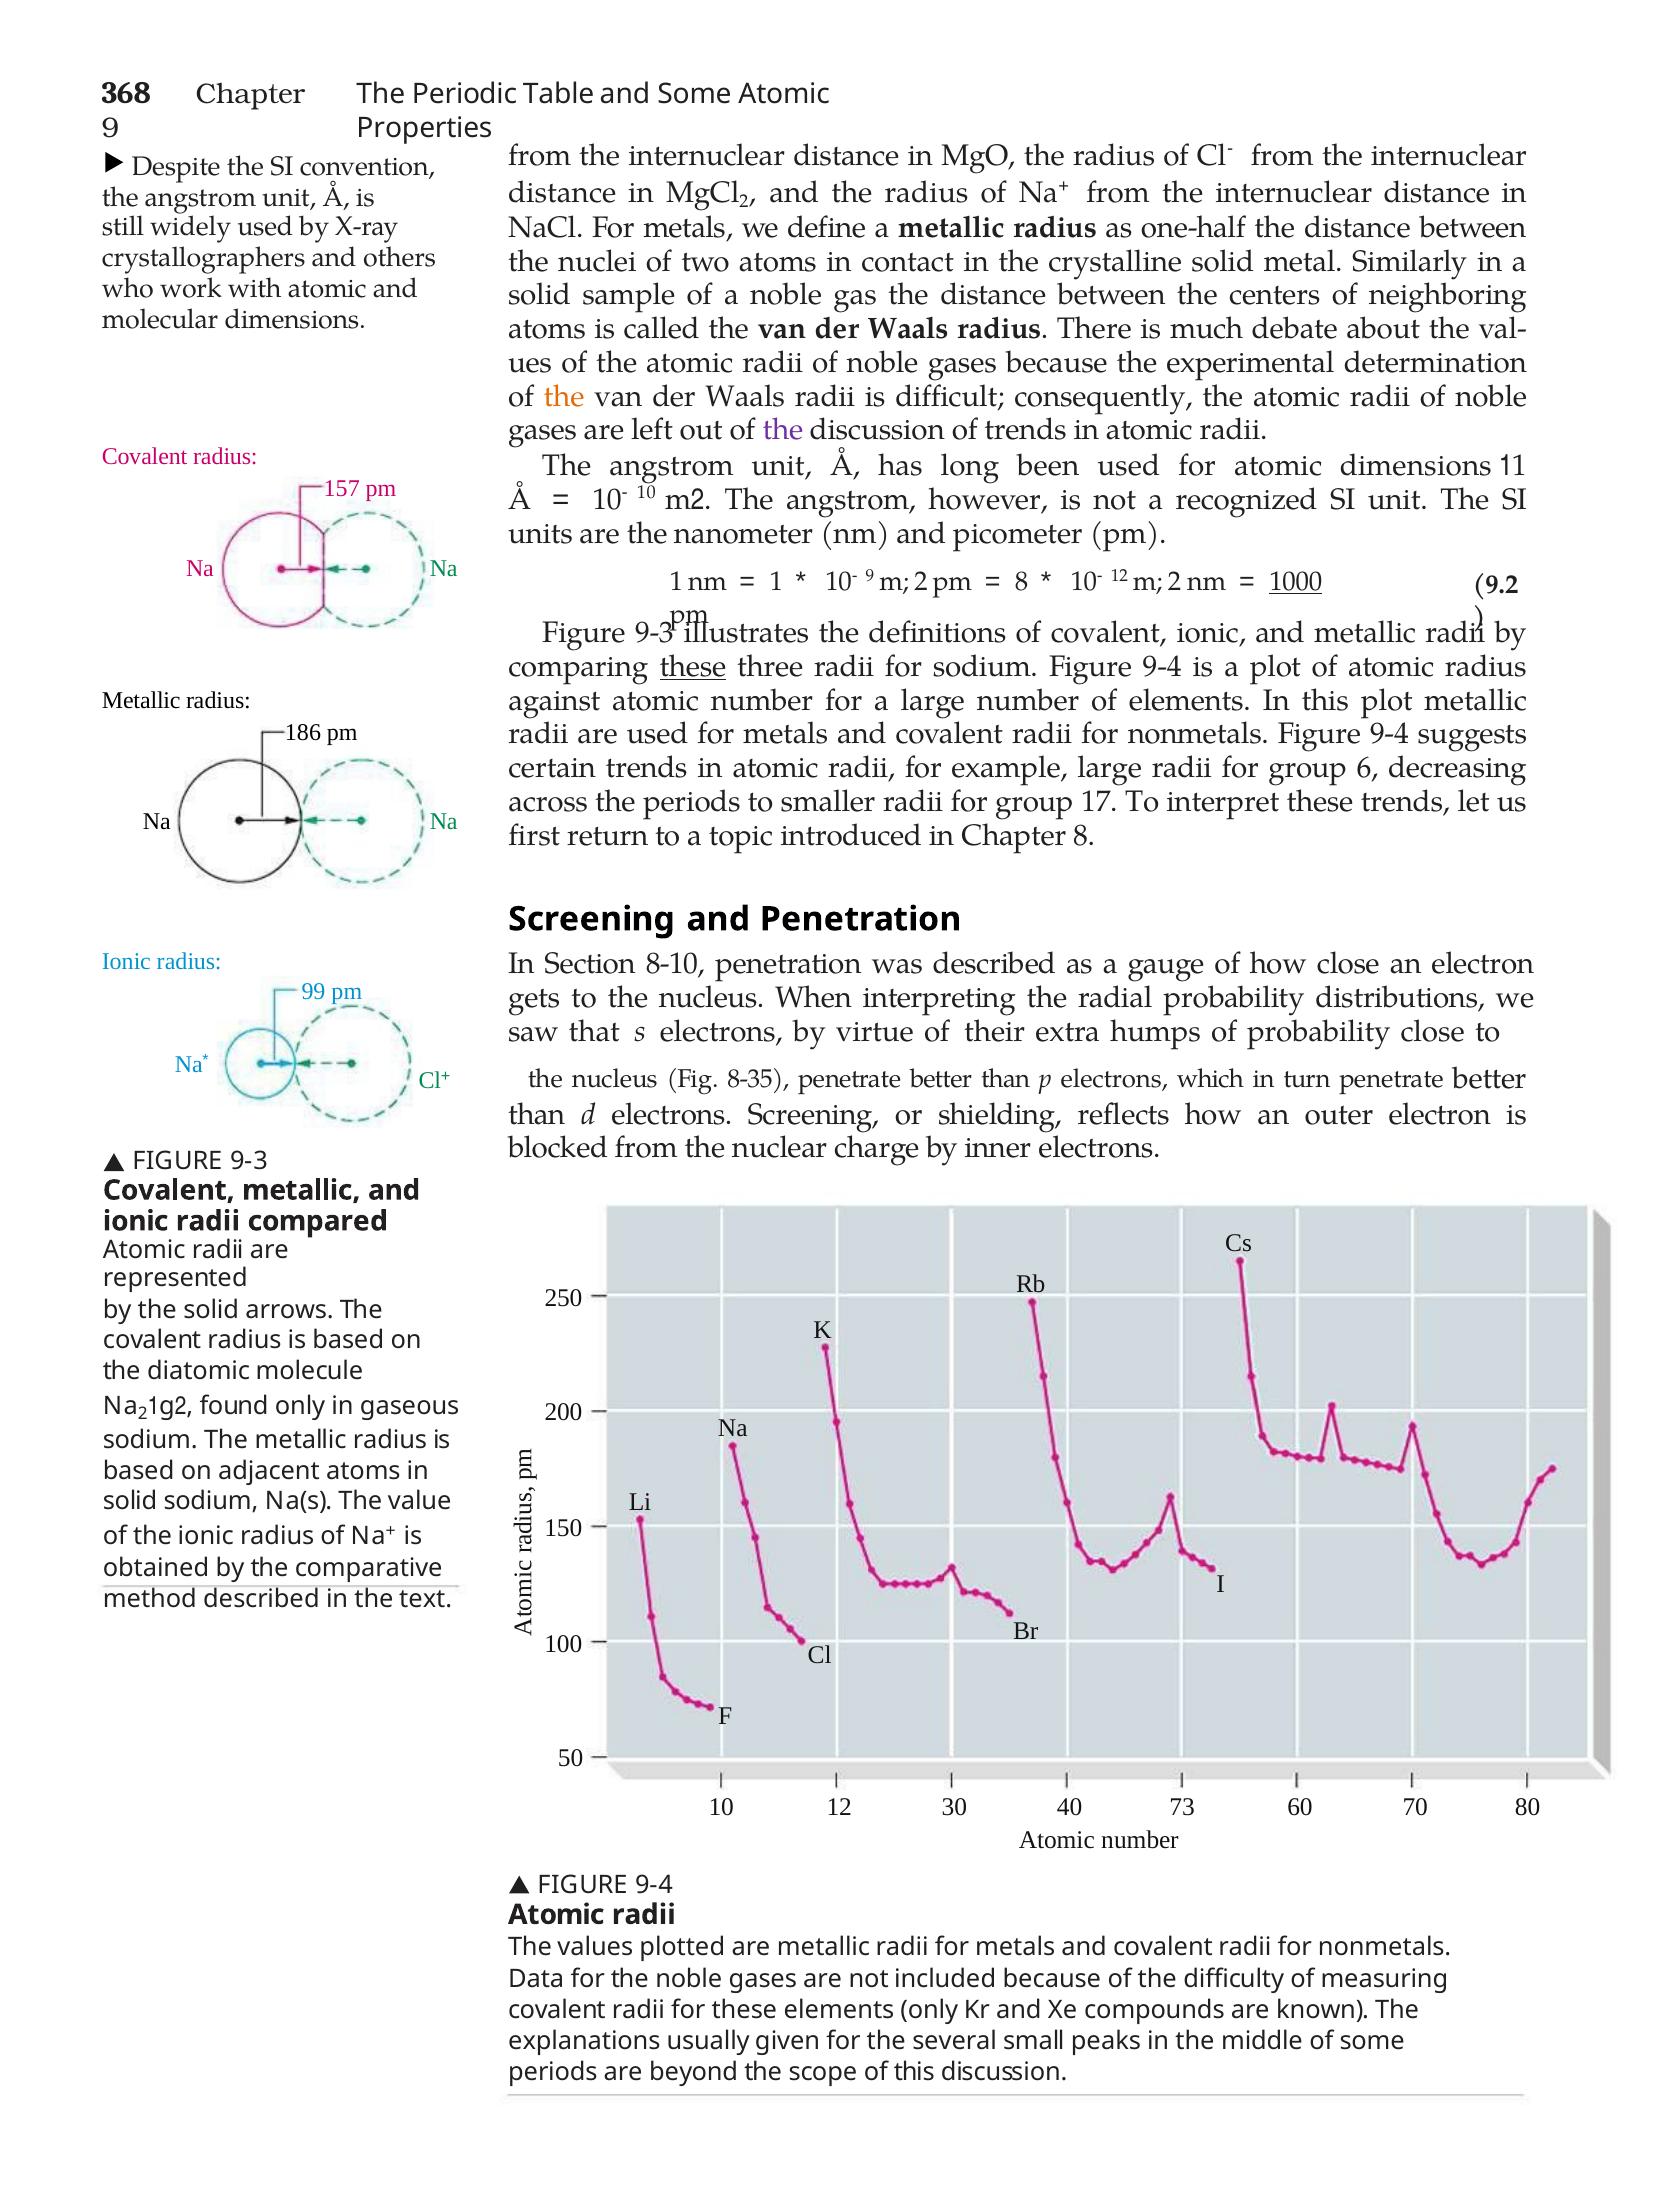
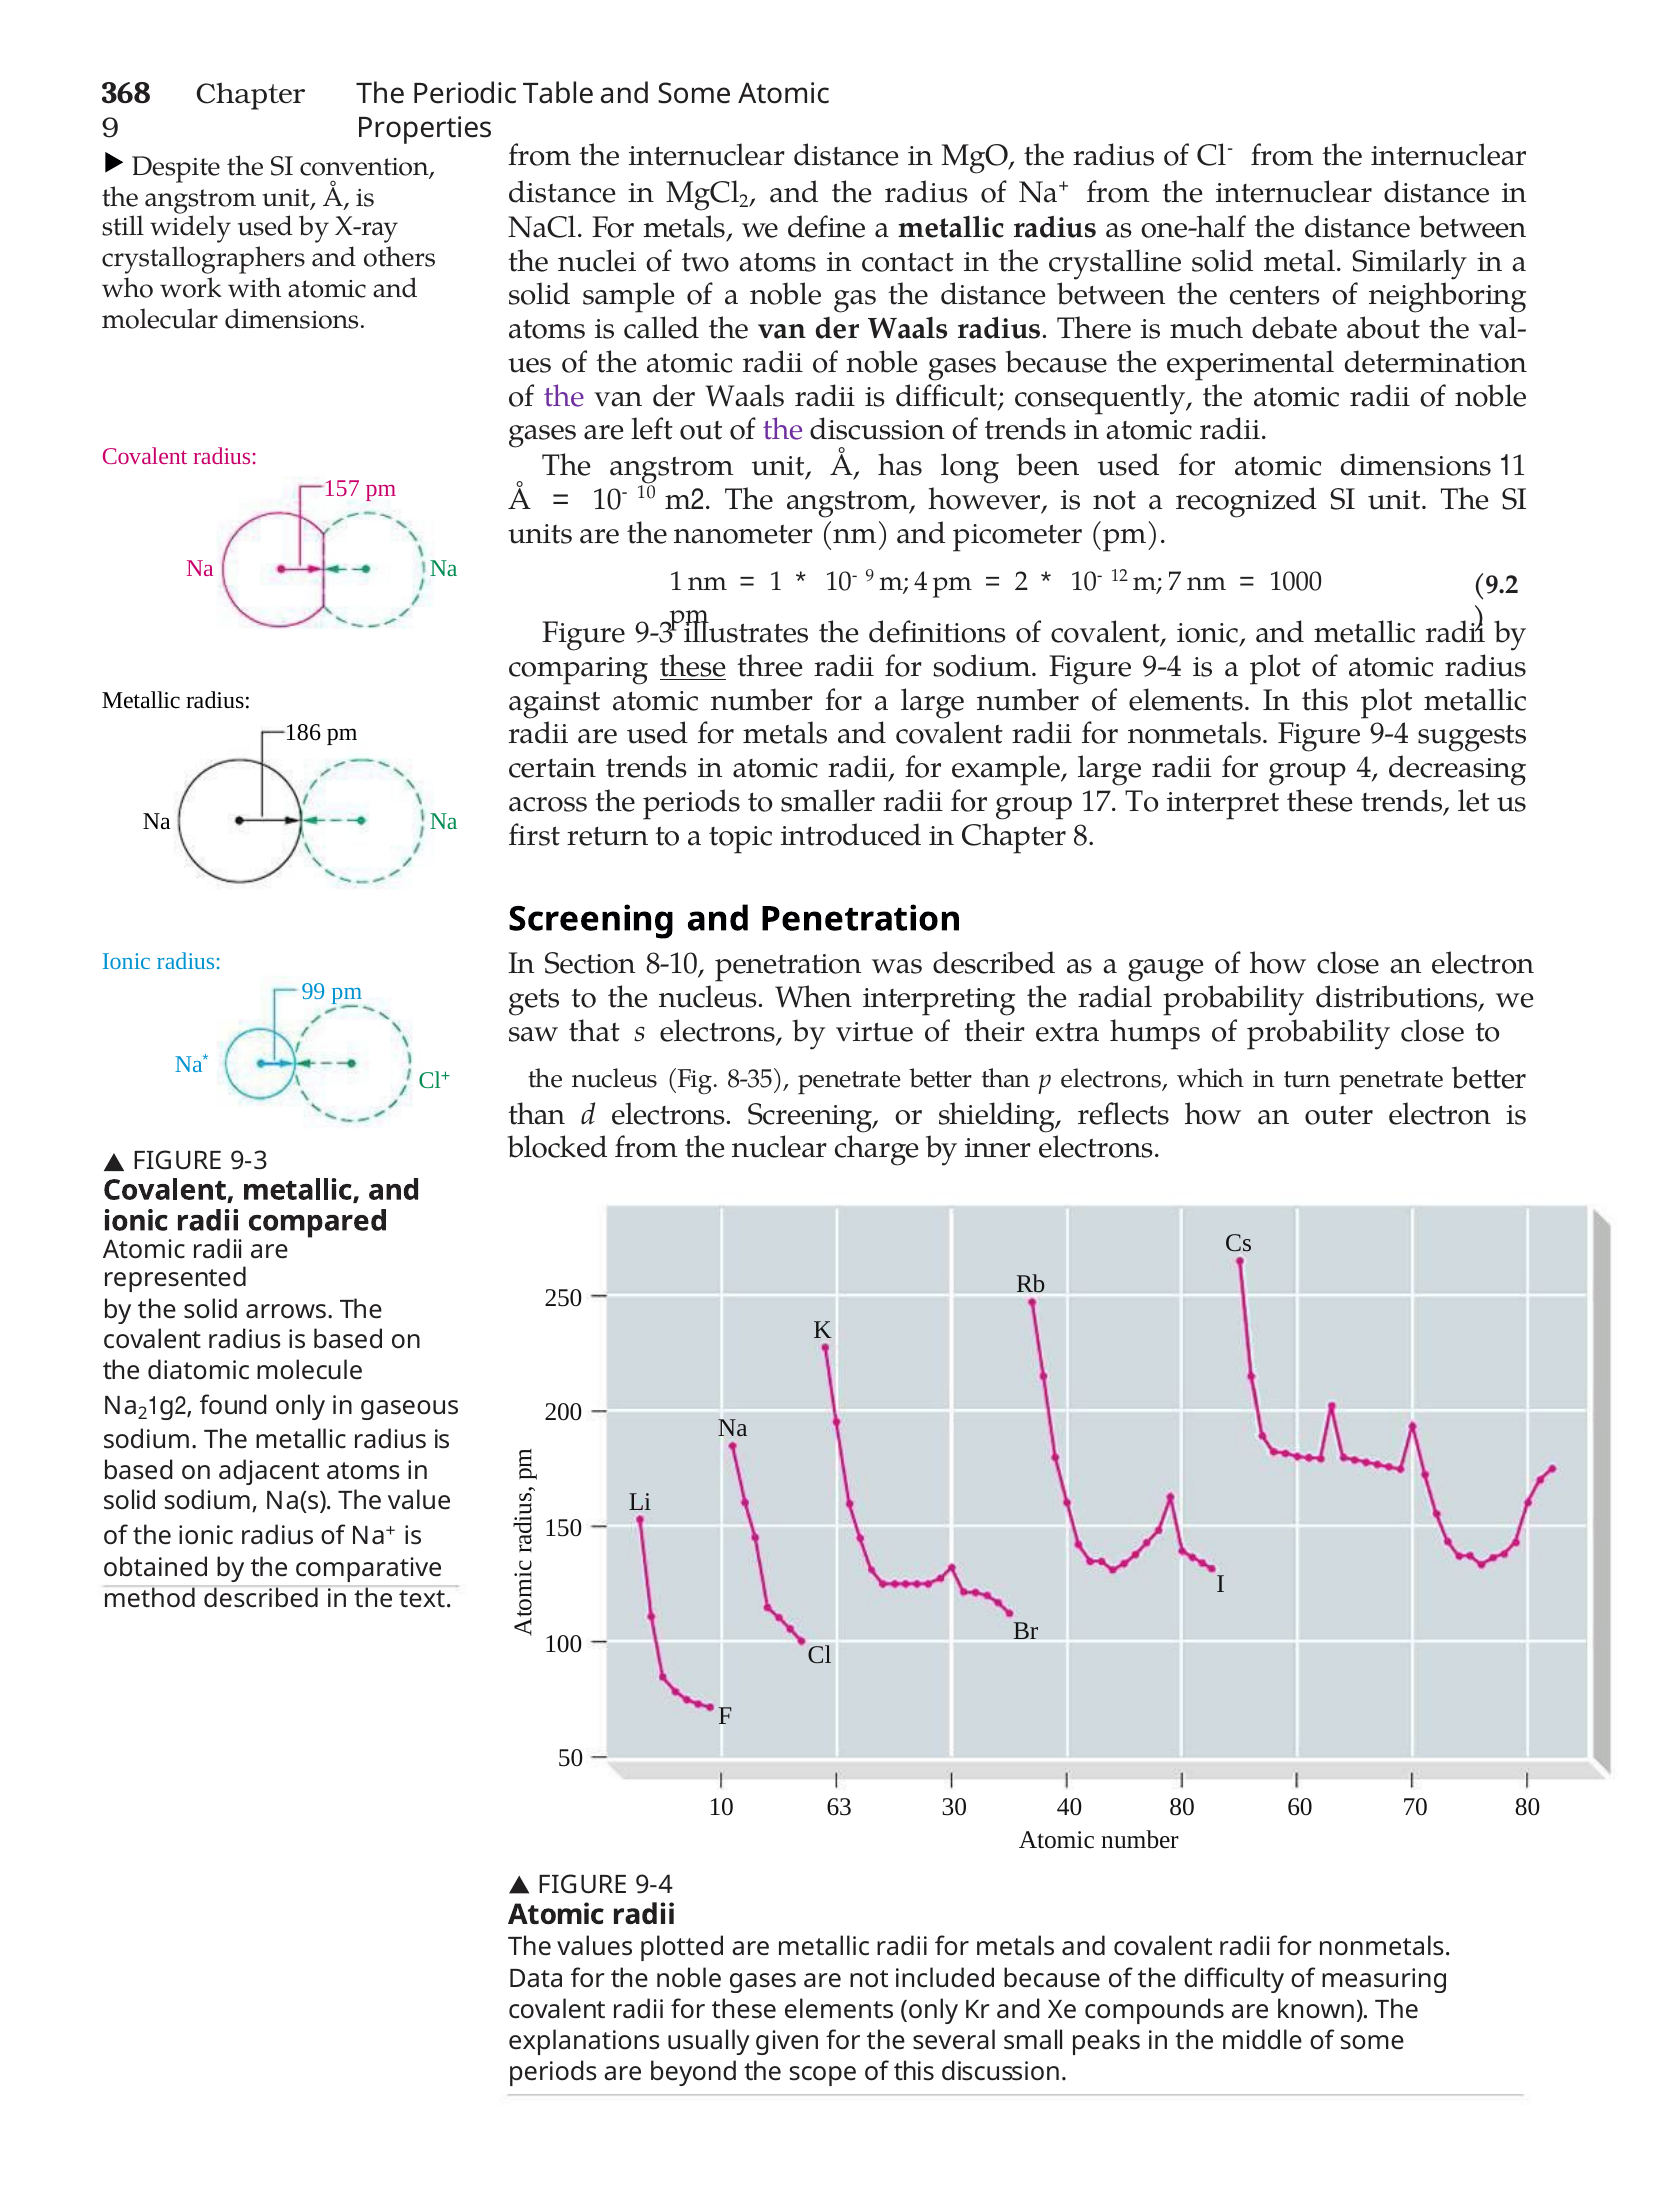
the at (564, 396) colour: orange -> purple
9 m 2: 2 -> 4
8 at (1022, 582): 8 -> 2
2 at (1175, 582): 2 -> 7
1000 underline: present -> none
group 6: 6 -> 4
10 12: 12 -> 63
40 73: 73 -> 80
